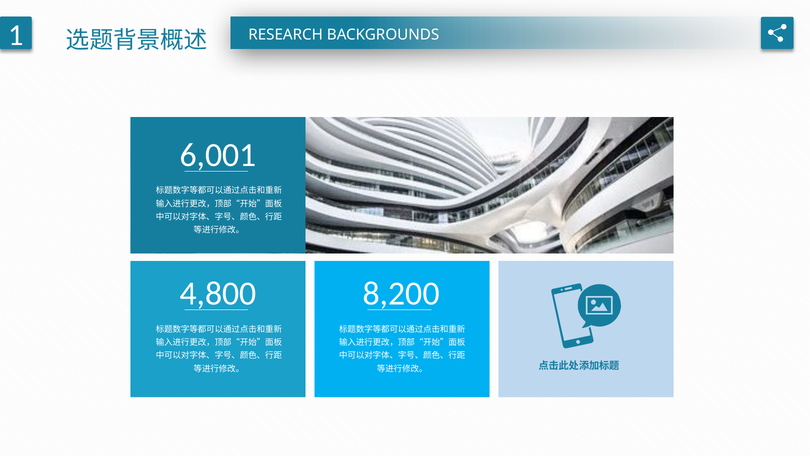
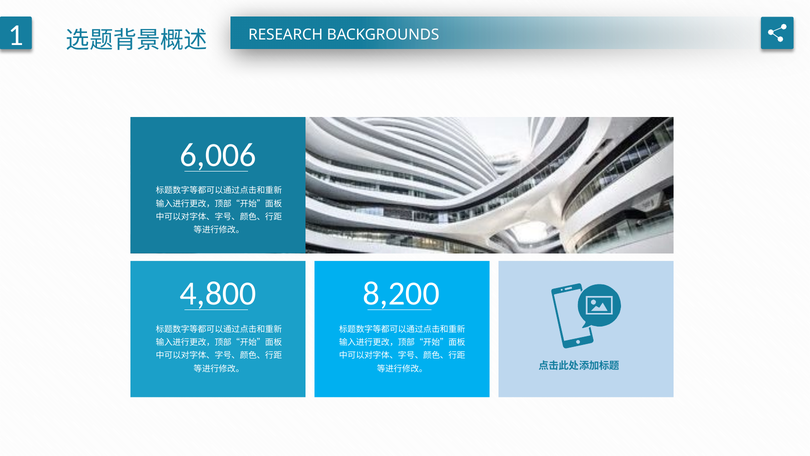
6,001: 6,001 -> 6,006
